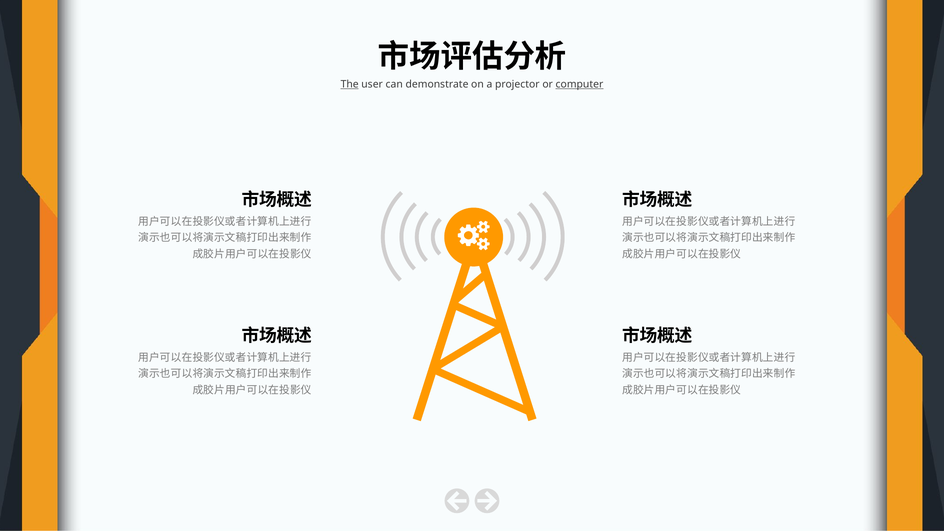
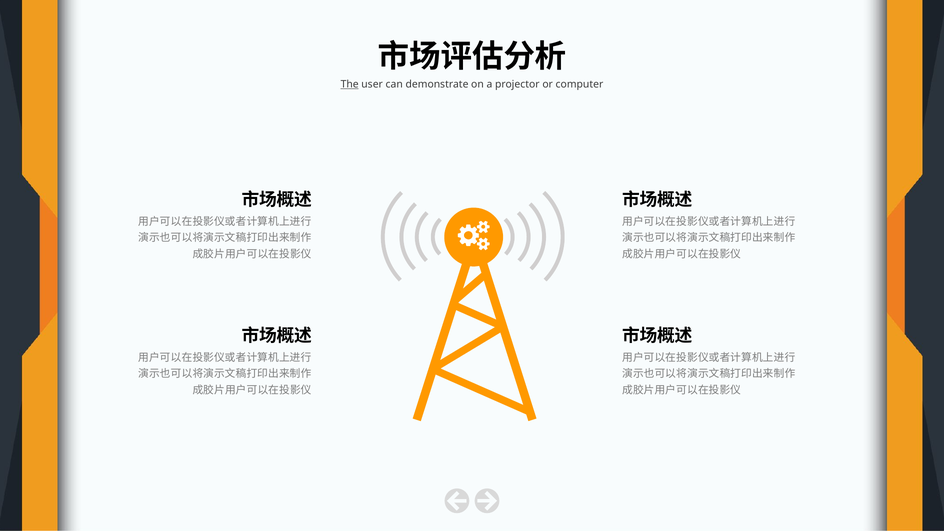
computer underline: present -> none
